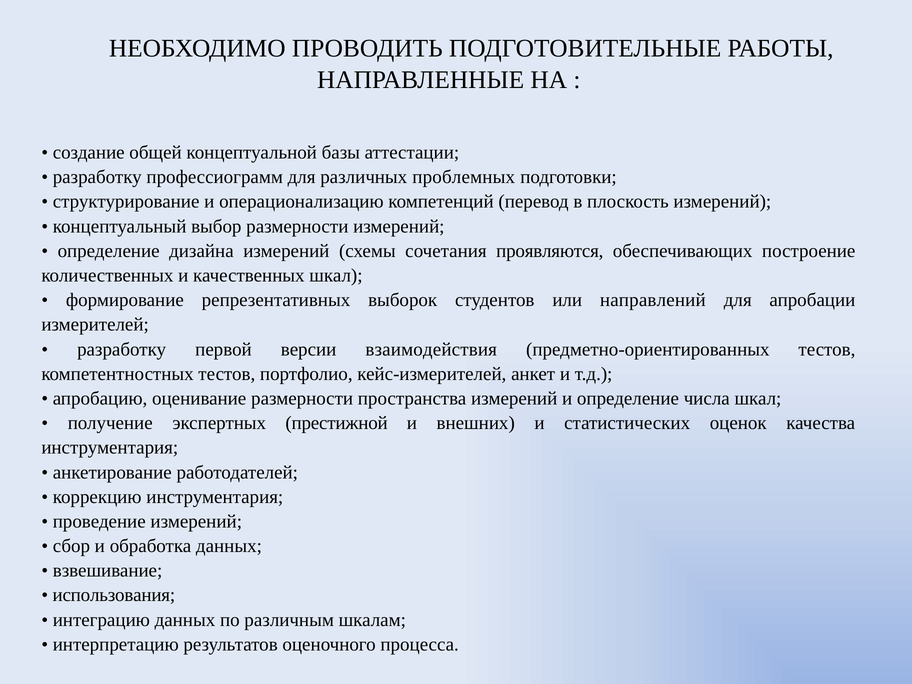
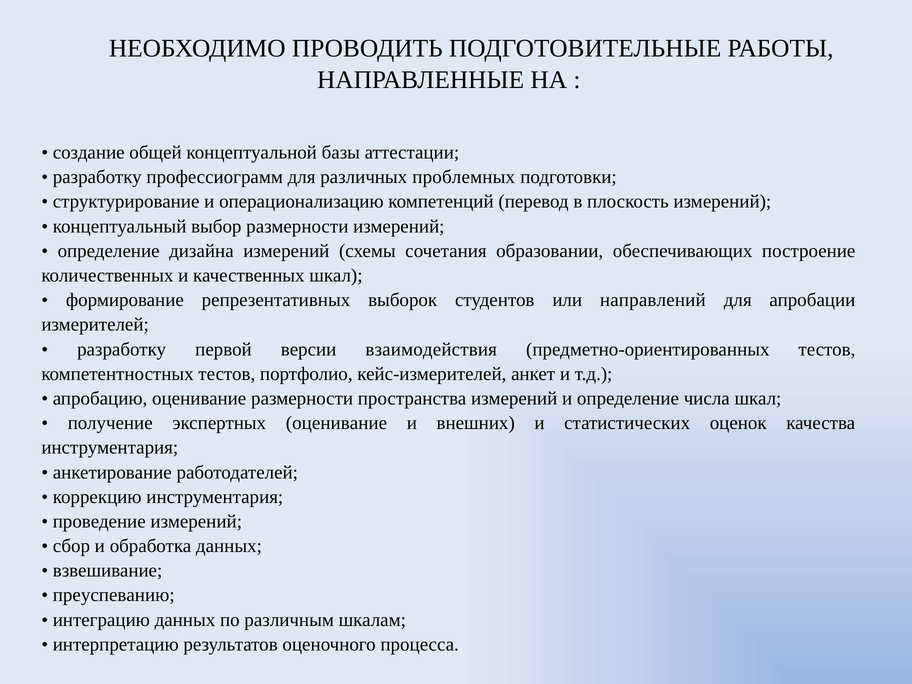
проявляются: проявляются -> образовании
экспертных престижной: престижной -> оценивание
использования: использования -> преуспеванию
